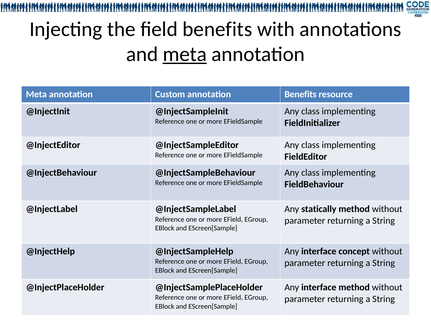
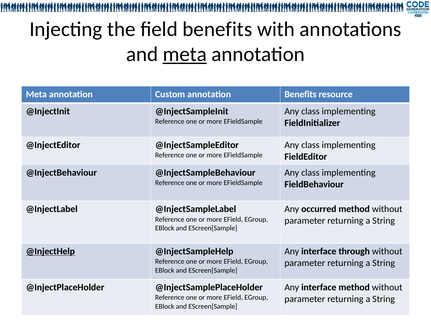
statically: statically -> occurred
@InjectHelp underline: none -> present
concept: concept -> through
